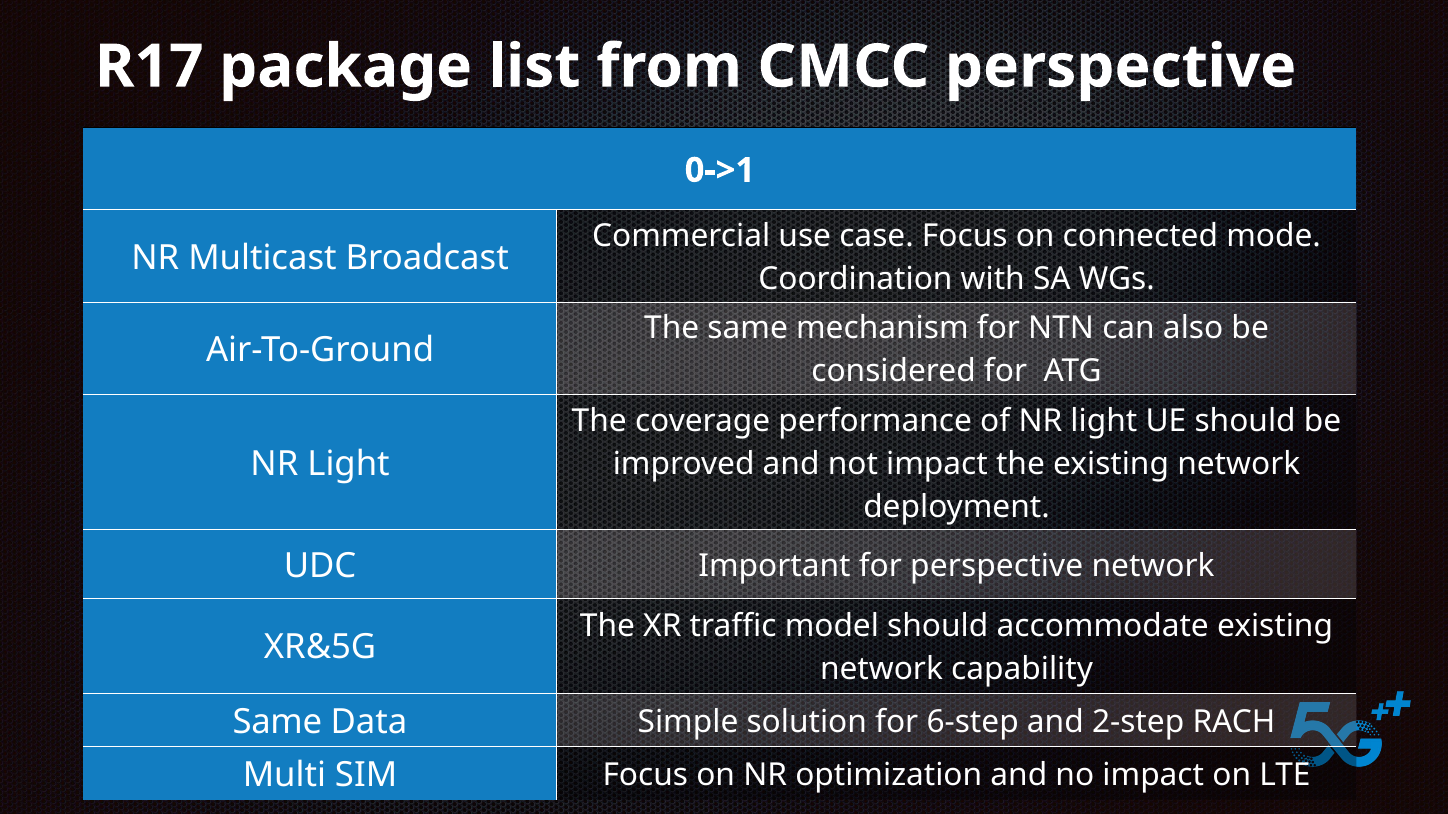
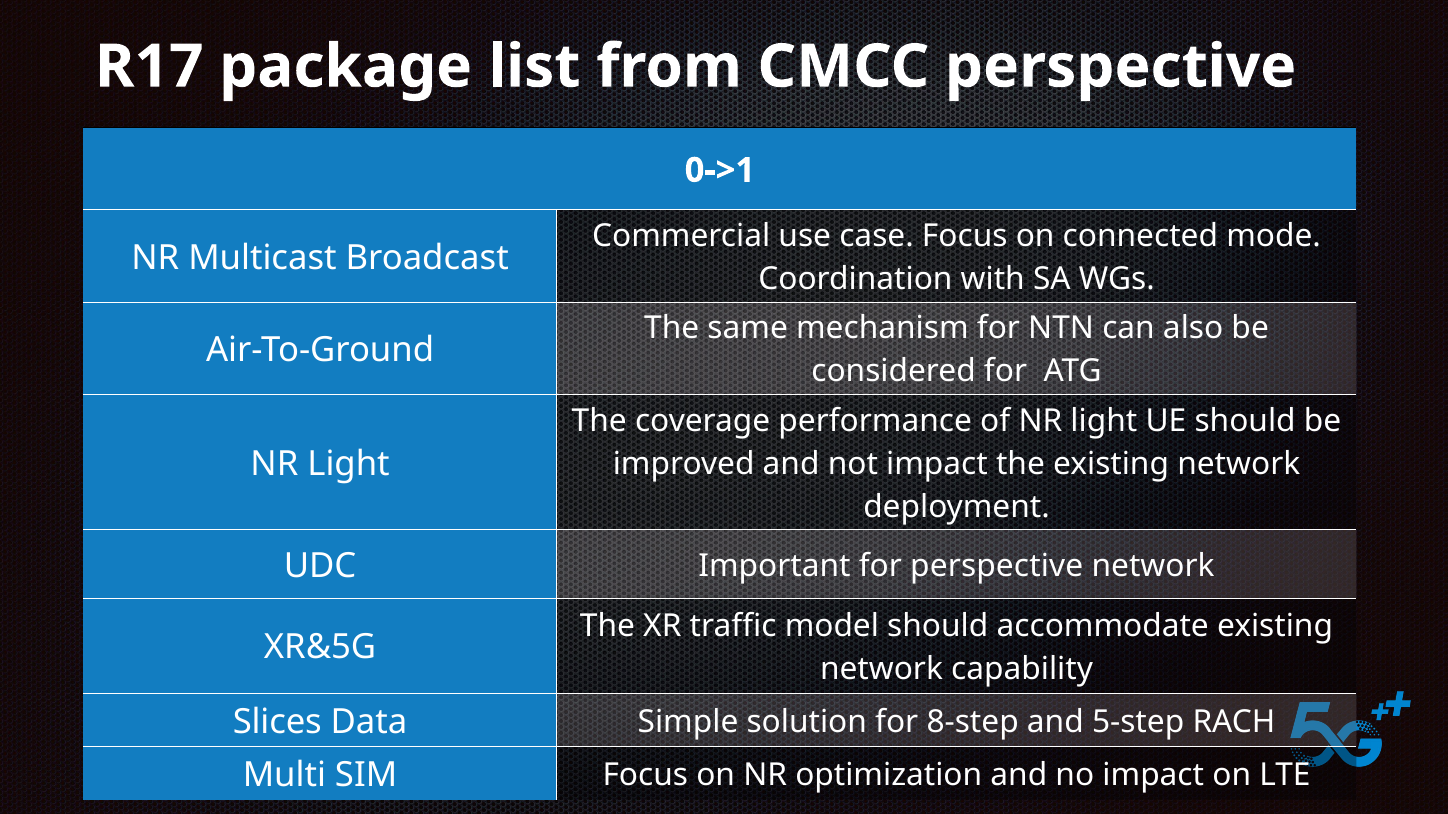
Same at (277, 722): Same -> Slices
6-step: 6-step -> 8-step
2-step: 2-step -> 5-step
